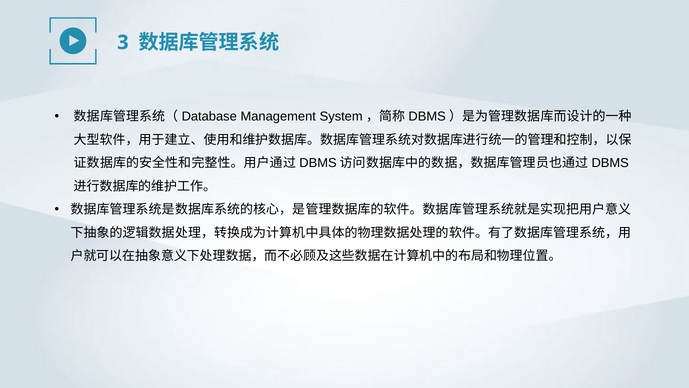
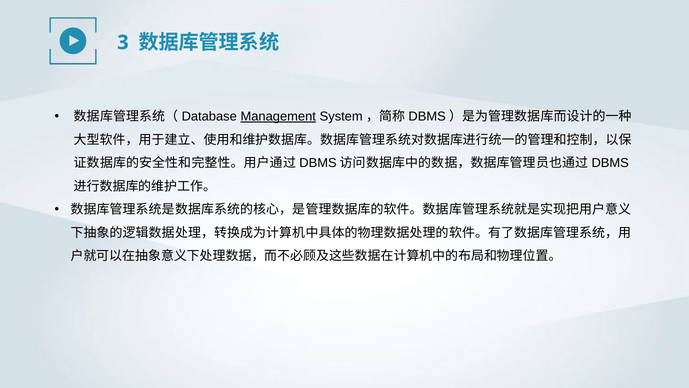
Management underline: none -> present
